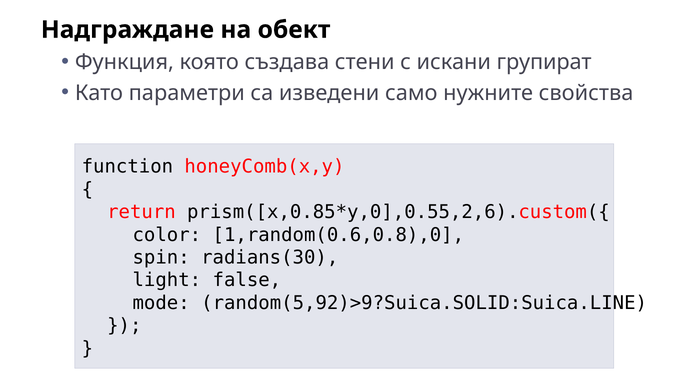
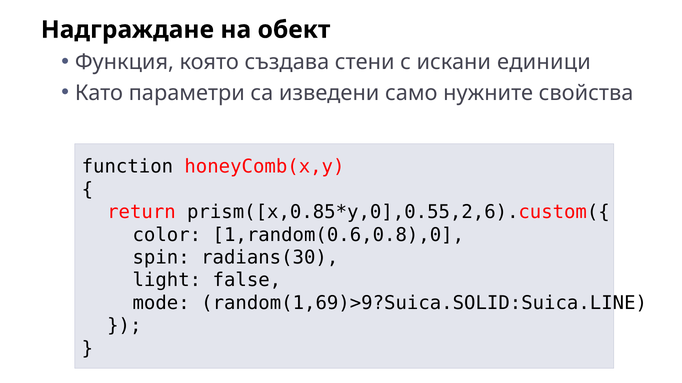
групират: групират -> единици
random(5,92)>9?Suica.SOLID:Suica.LINE: random(5,92)>9?Suica.SOLID:Suica.LINE -> random(1,69)>9?Suica.SOLID:Suica.LINE
